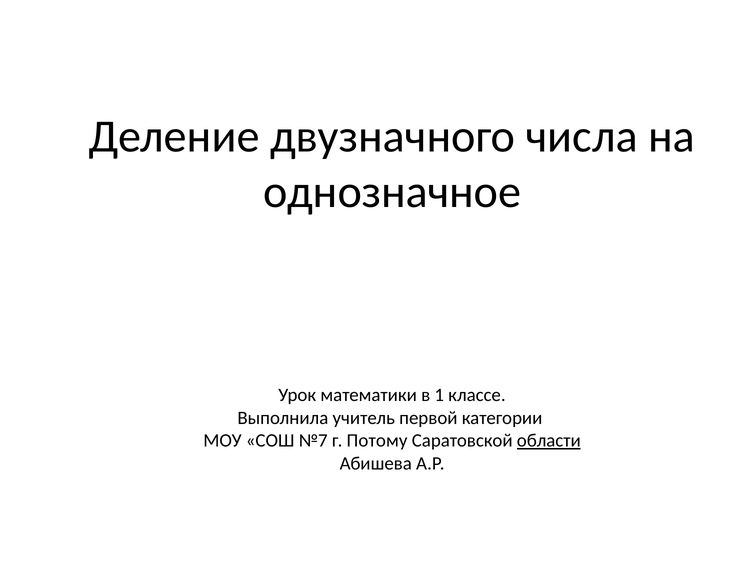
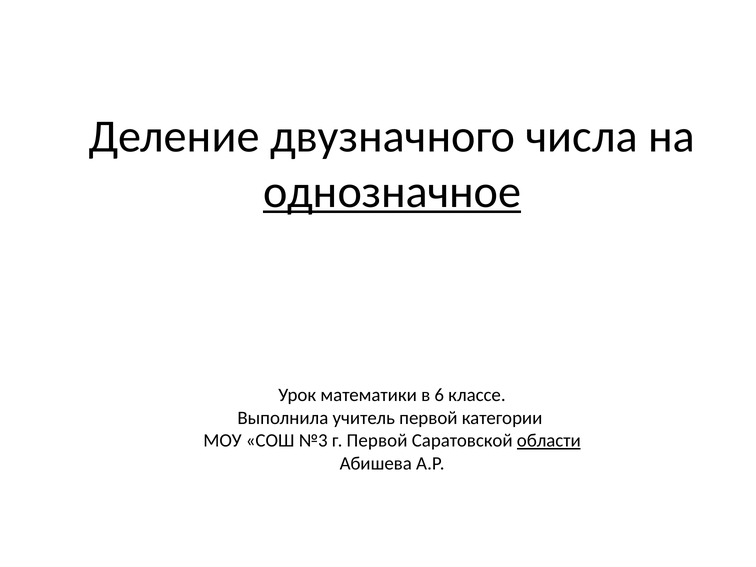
однозначное underline: none -> present
1: 1 -> 6
№7: №7 -> №3
г Потому: Потому -> Первой
